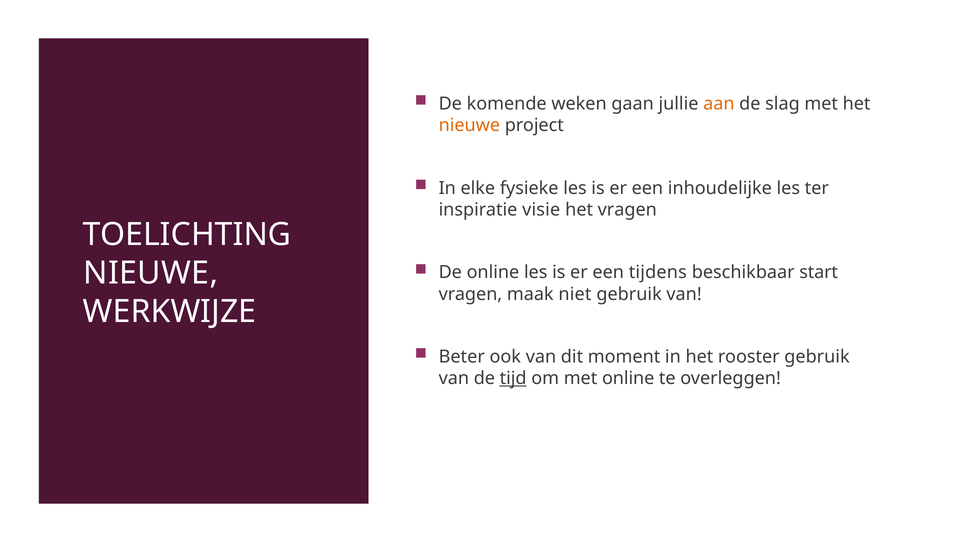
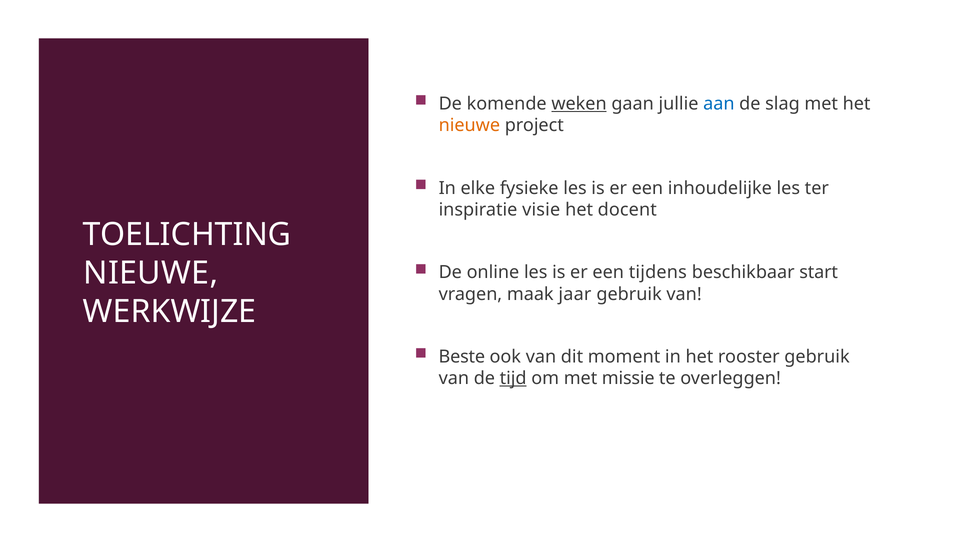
weken underline: none -> present
aan colour: orange -> blue
het vragen: vragen -> docent
niet: niet -> jaar
Beter: Beter -> Beste
met online: online -> missie
